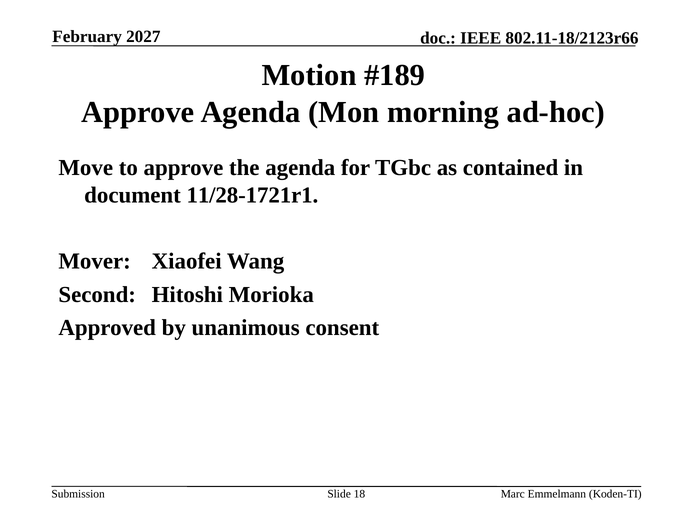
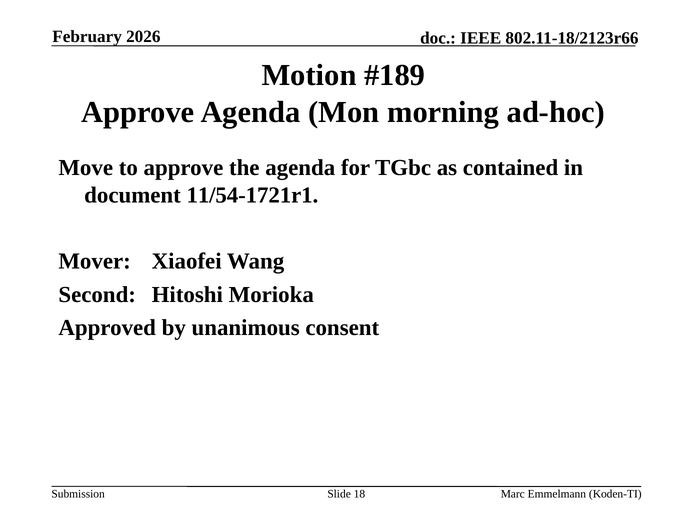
2027: 2027 -> 2026
11/28-1721r1: 11/28-1721r1 -> 11/54-1721r1
